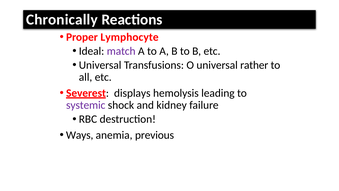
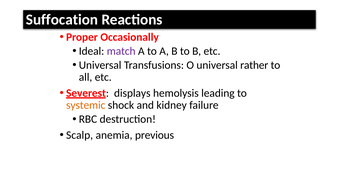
Chronically: Chronically -> Suffocation
Lymphocyte: Lymphocyte -> Occasionally
systemic colour: purple -> orange
Ways: Ways -> Scalp
